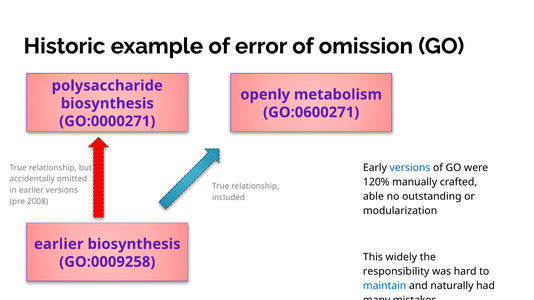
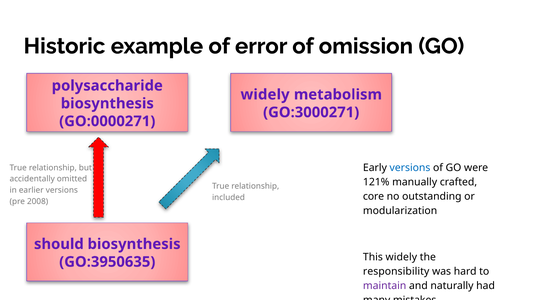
openly at (265, 95): openly -> widely
GO:0600271: GO:0600271 -> GO:3000271
120%: 120% -> 121%
able: able -> core
earlier at (59, 244): earlier -> should
GO:0009258: GO:0009258 -> GO:3950635
maintain colour: blue -> purple
